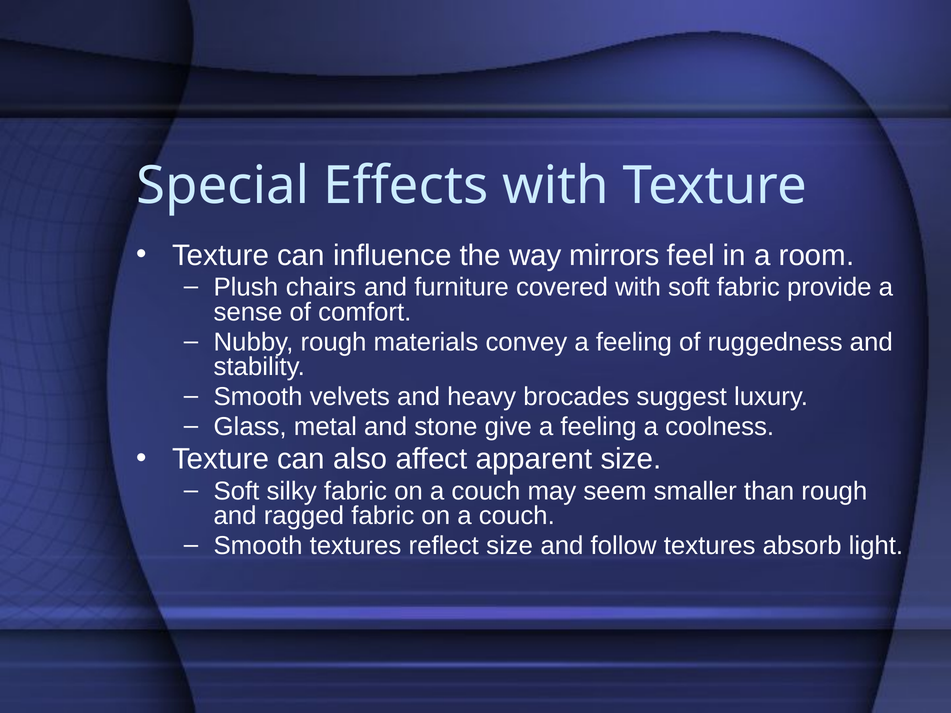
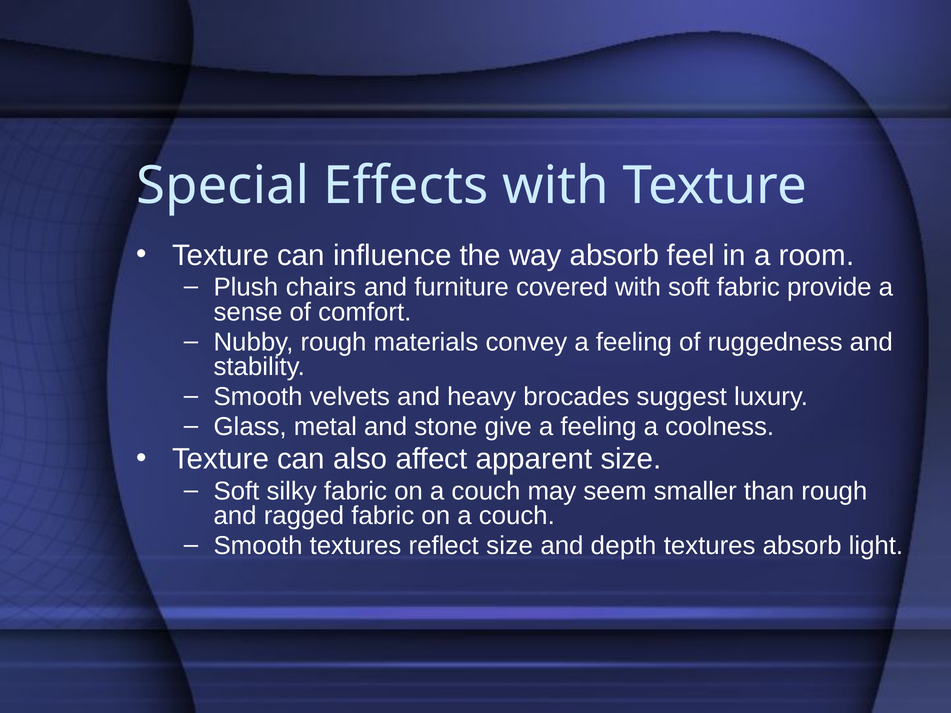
way mirrors: mirrors -> absorb
follow: follow -> depth
